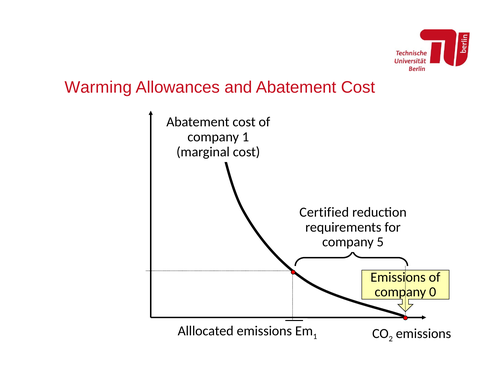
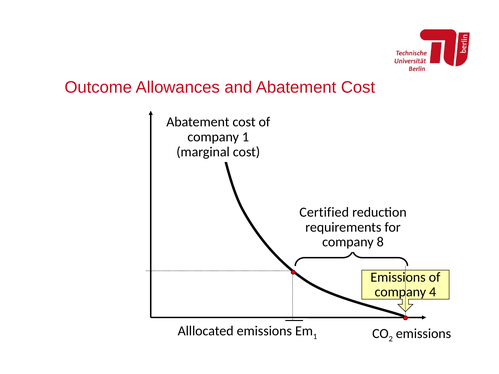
Warming: Warming -> Outcome
5: 5 -> 8
0: 0 -> 4
